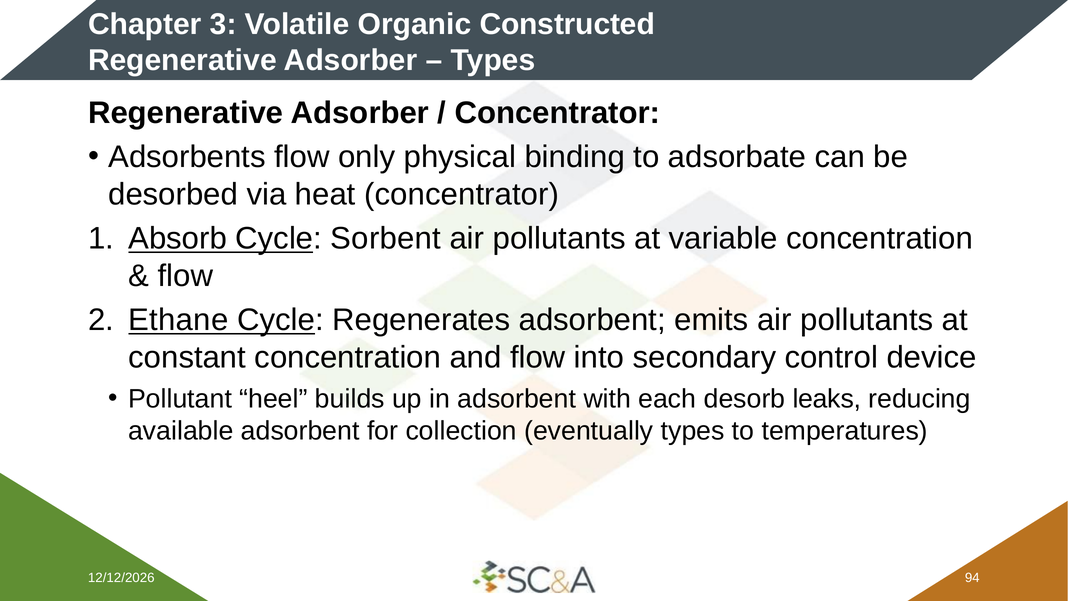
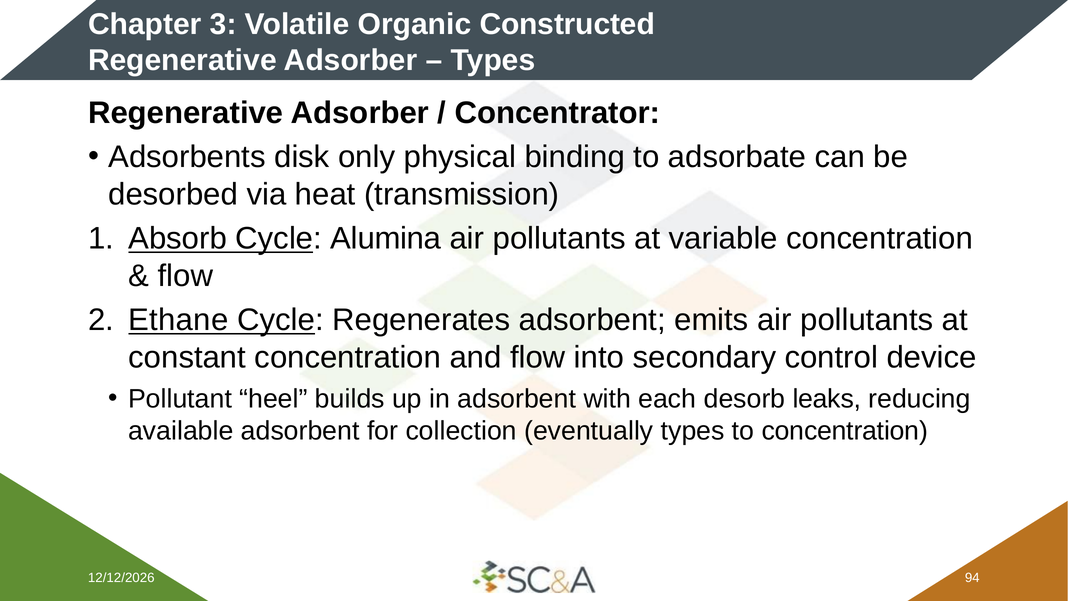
Adsorbents flow: flow -> disk
heat concentrator: concentrator -> transmission
Sorbent: Sorbent -> Alumina
to temperatures: temperatures -> concentration
